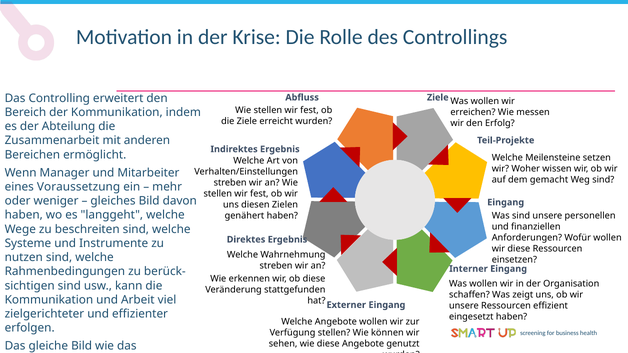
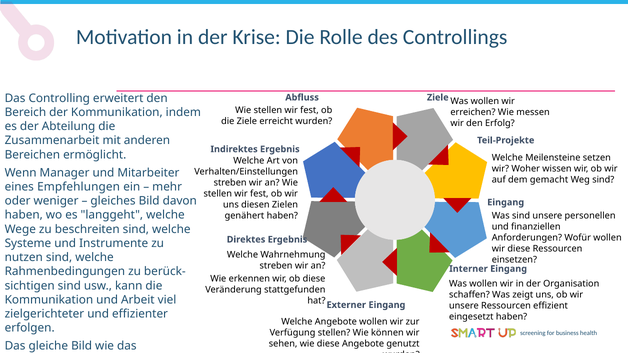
Voraussetzung: Voraussetzung -> Empfehlungen
